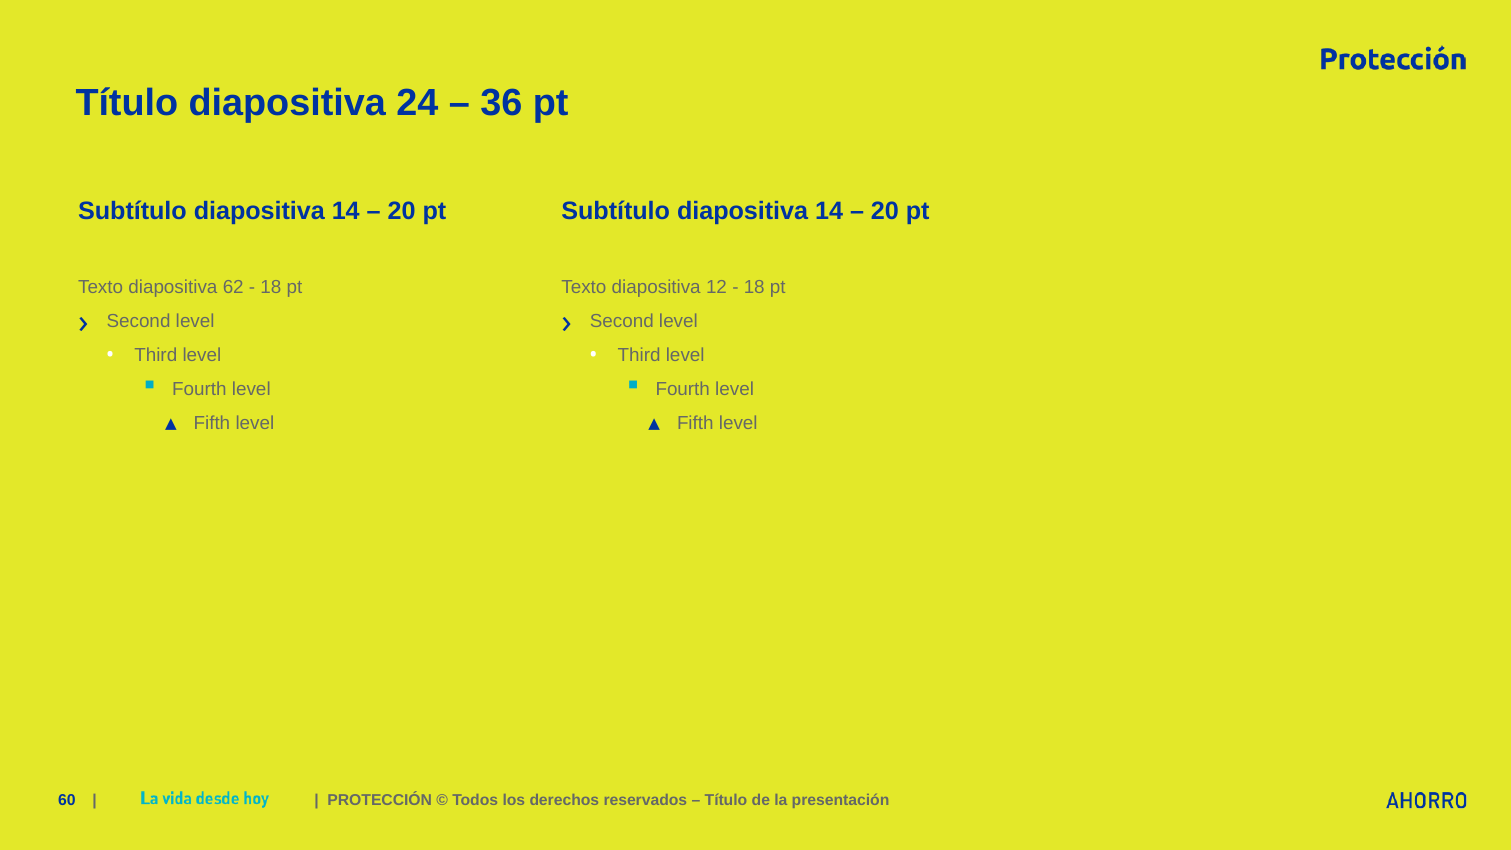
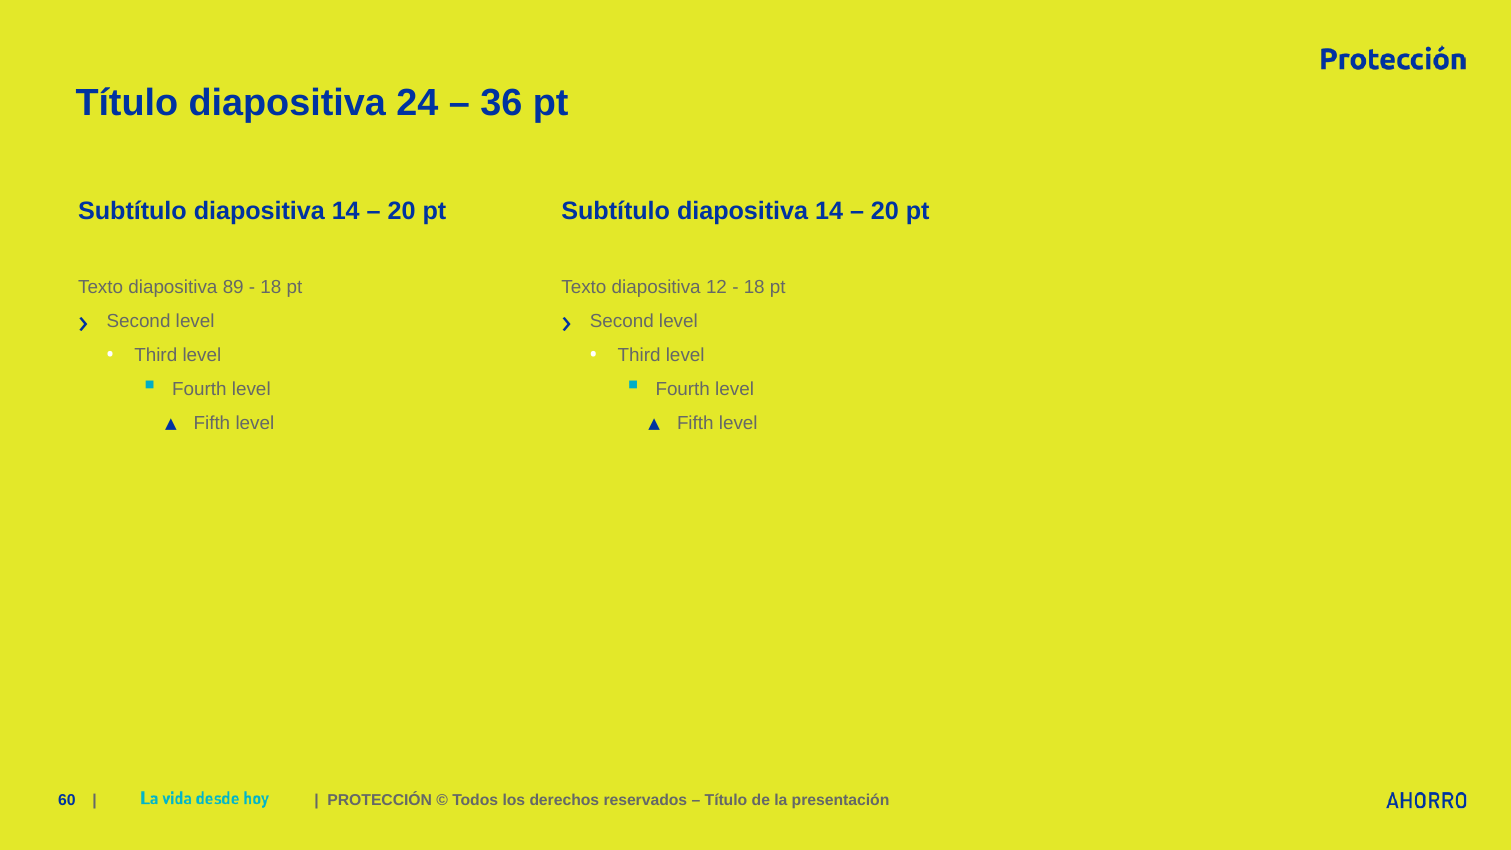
62: 62 -> 89
